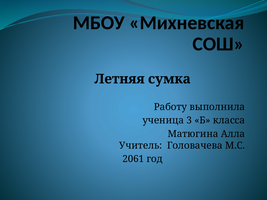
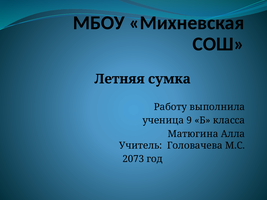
3: 3 -> 9
2061: 2061 -> 2073
